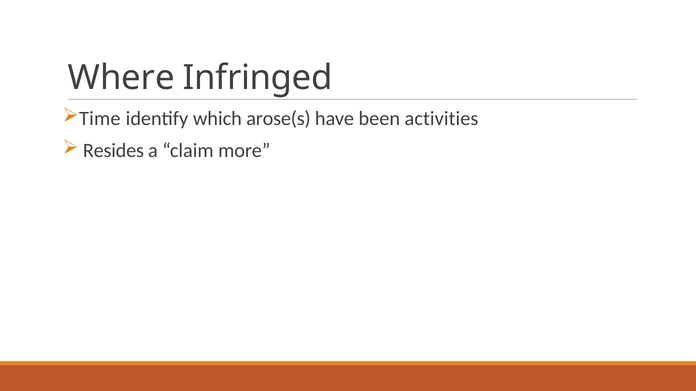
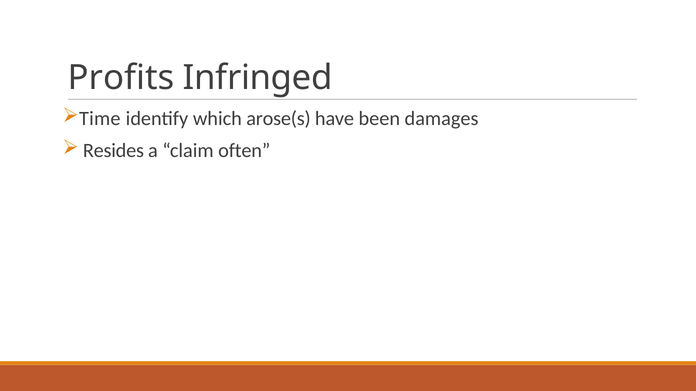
Where: Where -> Profits
activities: activities -> damages
more: more -> often
